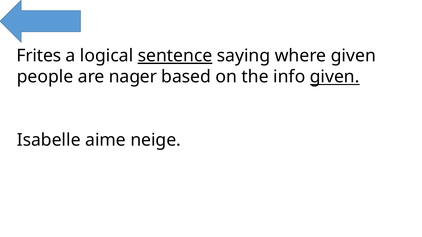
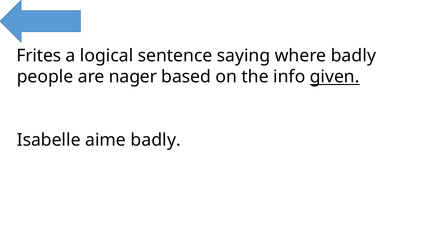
sentence underline: present -> none
where given: given -> badly
aime neige: neige -> badly
